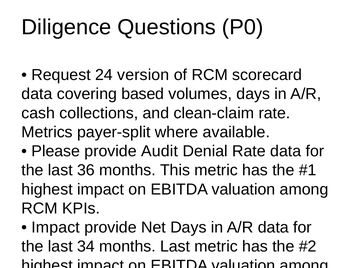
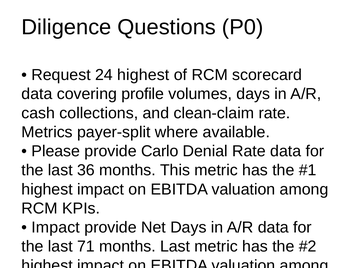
24 version: version -> highest
based: based -> profile
Audit: Audit -> Carlo
34: 34 -> 71
